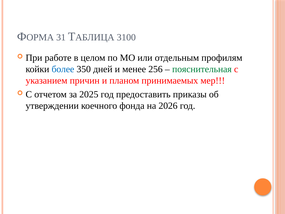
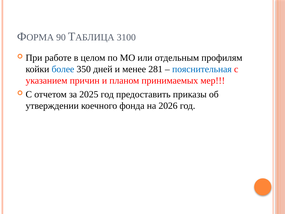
31: 31 -> 90
256: 256 -> 281
пояснительная colour: green -> blue
